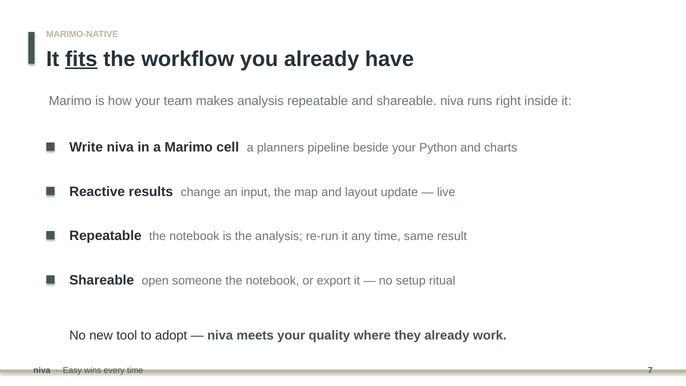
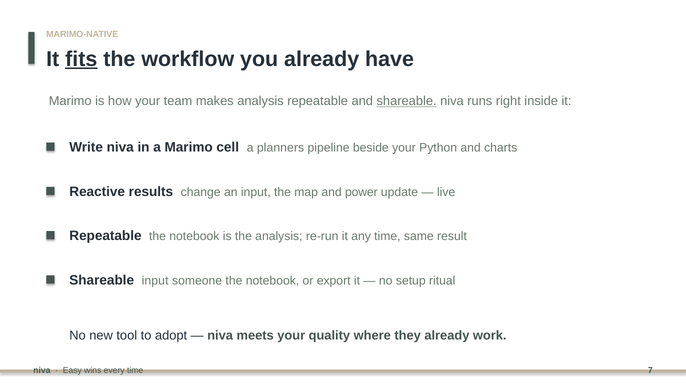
shareable at (407, 101) underline: none -> present
layout: layout -> power
Shareable open: open -> input
